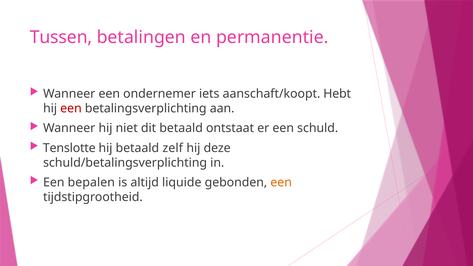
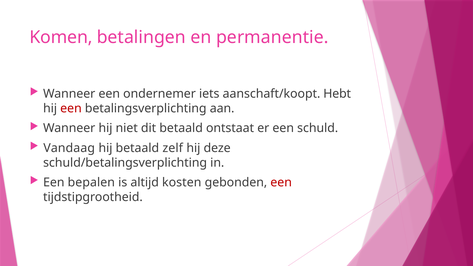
Tussen: Tussen -> Komen
Tenslotte: Tenslotte -> Vandaag
liquide: liquide -> kosten
een at (281, 182) colour: orange -> red
